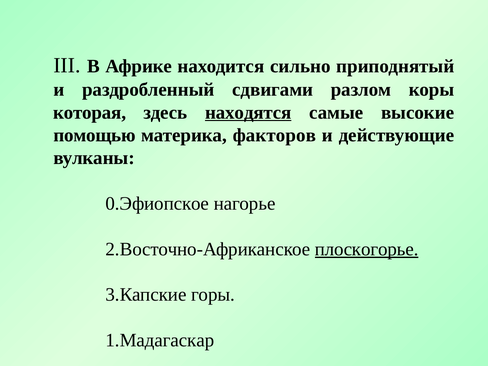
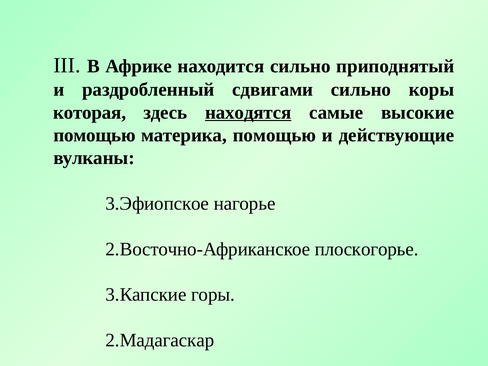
сдвигами разлом: разлом -> сильно
материка факторов: факторов -> помощью
0.Эфиопское: 0.Эфиопское -> 3.Эфиопское
плоскогорье underline: present -> none
1.Мадагаскар: 1.Мадагаскар -> 2.Мадагаскар
